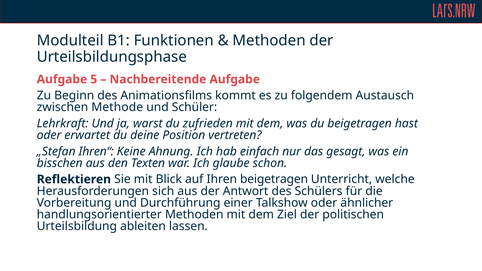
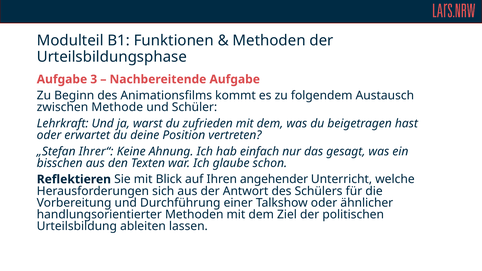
5: 5 -> 3
Ihren“: Ihren“ -> Ihrer“
Ihren beigetragen: beigetragen -> angehender
